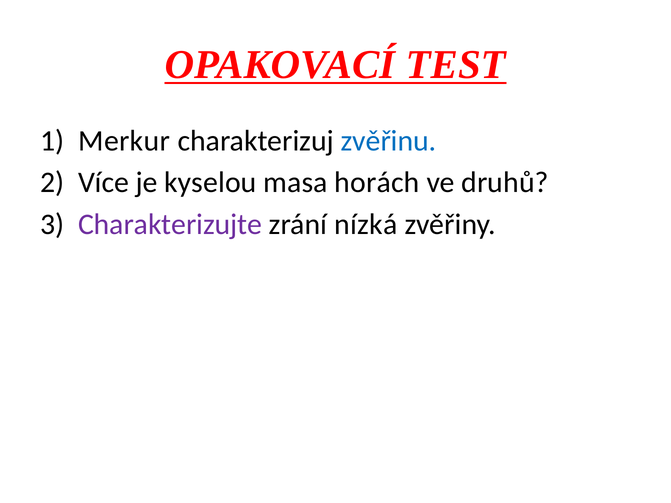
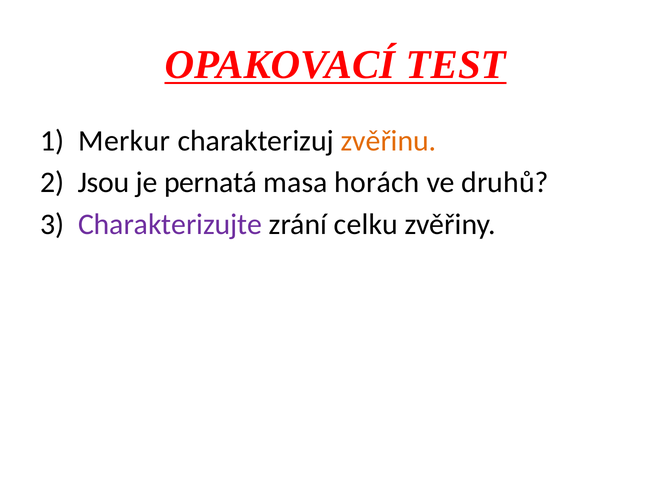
zvěřinu colour: blue -> orange
Více: Více -> Jsou
kyselou: kyselou -> pernatá
nízká: nízká -> celku
